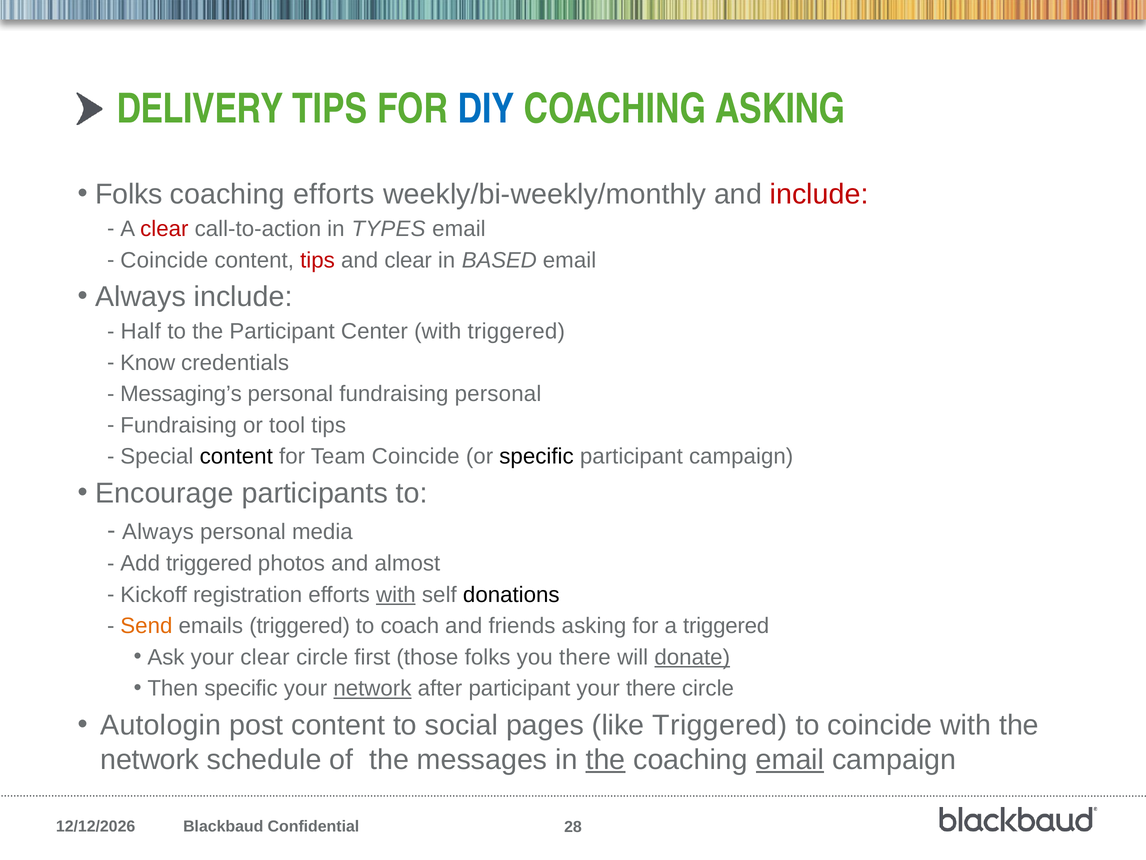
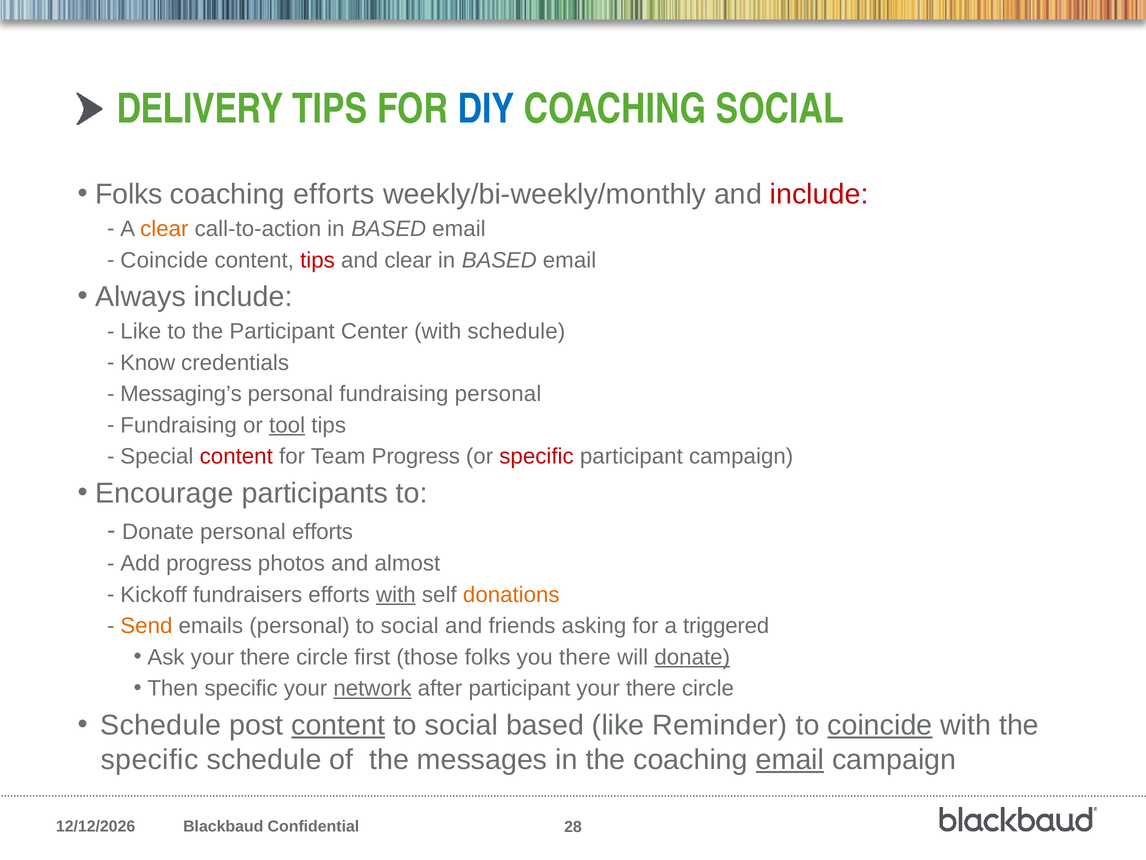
COACHING ASKING: ASKING -> SOCIAL
clear at (164, 229) colour: red -> orange
call-to-action in TYPES: TYPES -> BASED
Half at (141, 331): Half -> Like
with triggered: triggered -> schedule
tool underline: none -> present
content at (236, 456) colour: black -> red
Team Coincide: Coincide -> Progress
specific at (537, 456) colour: black -> red
Always at (158, 531): Always -> Donate
personal media: media -> efforts
Add triggered: triggered -> progress
registration: registration -> fundraisers
donations colour: black -> orange
emails triggered: triggered -> personal
coach at (410, 626): coach -> social
Ask your clear: clear -> there
Autologin at (161, 725): Autologin -> Schedule
content at (338, 725) underline: none -> present
social pages: pages -> based
like Triggered: Triggered -> Reminder
coincide at (880, 725) underline: none -> present
network at (150, 759): network -> specific
the at (605, 759) underline: present -> none
